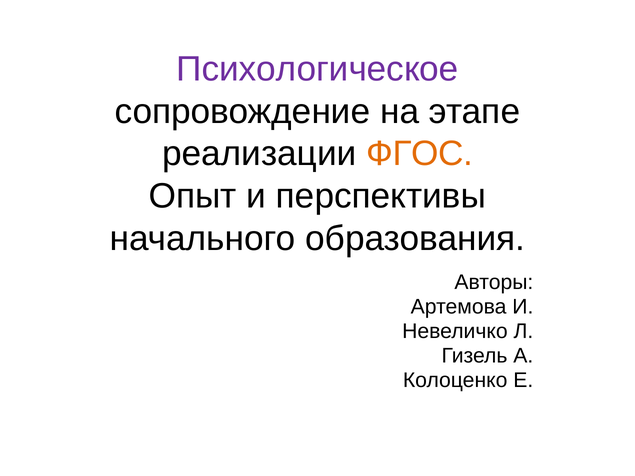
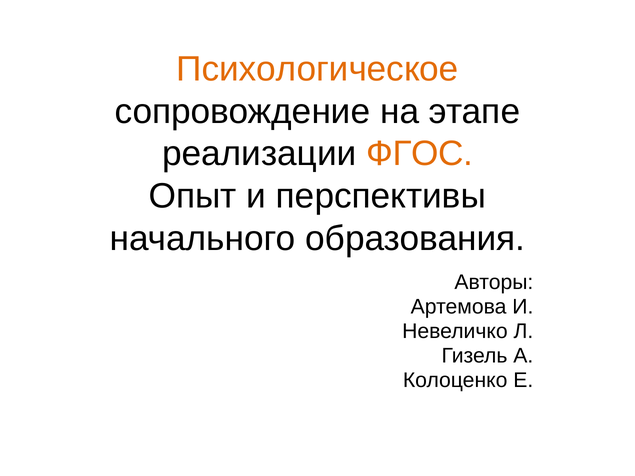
Психологическое colour: purple -> orange
